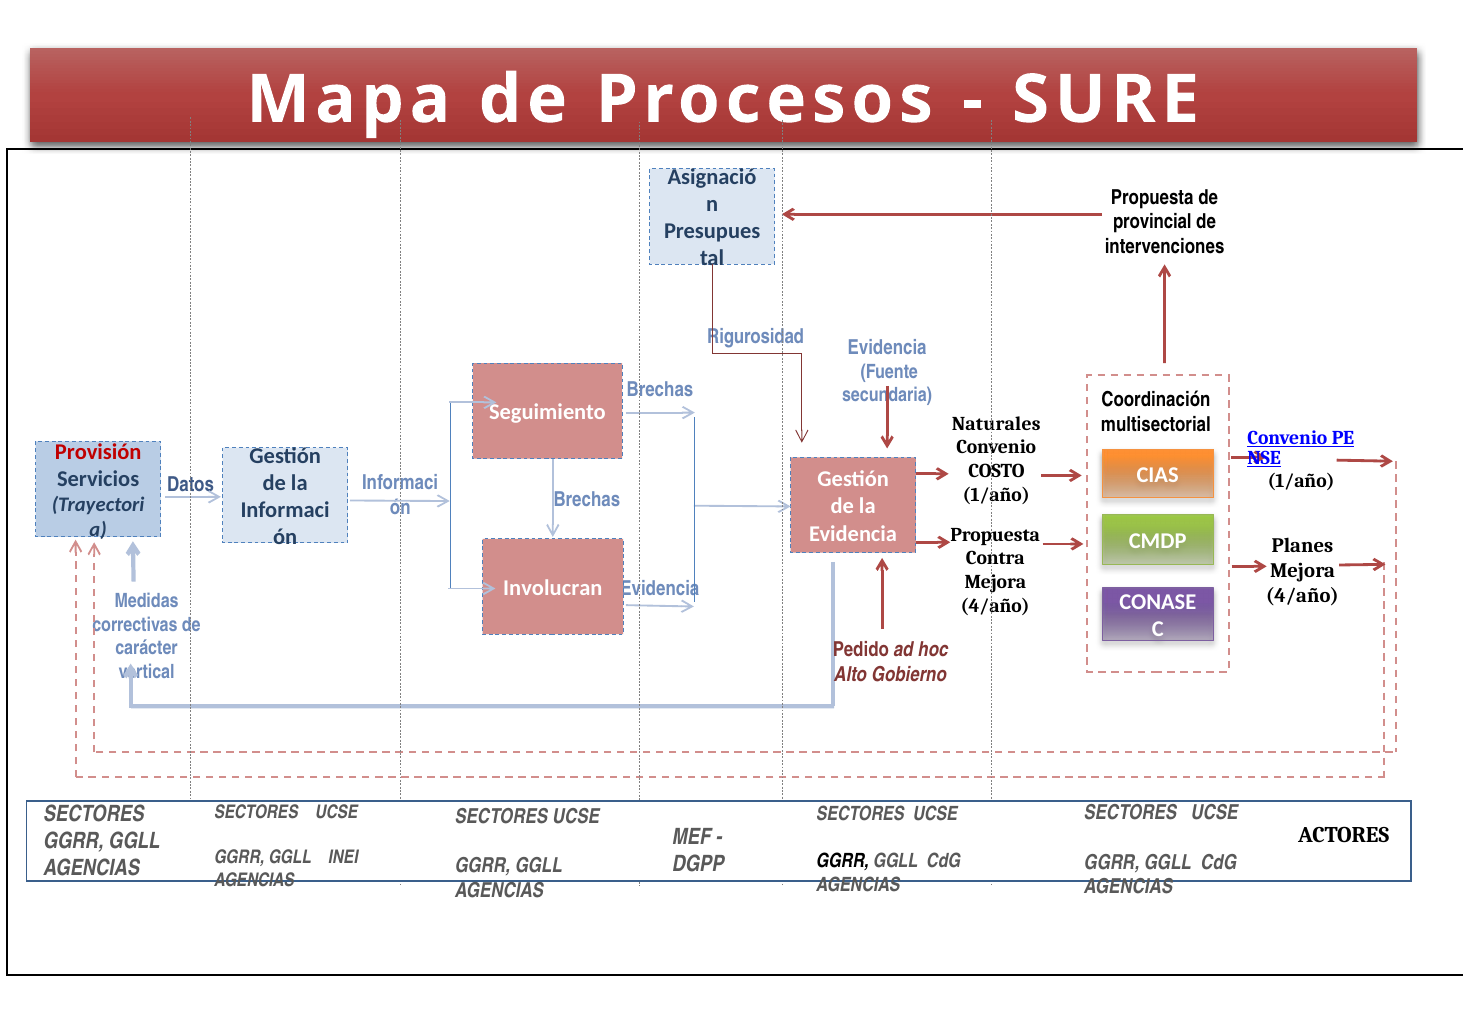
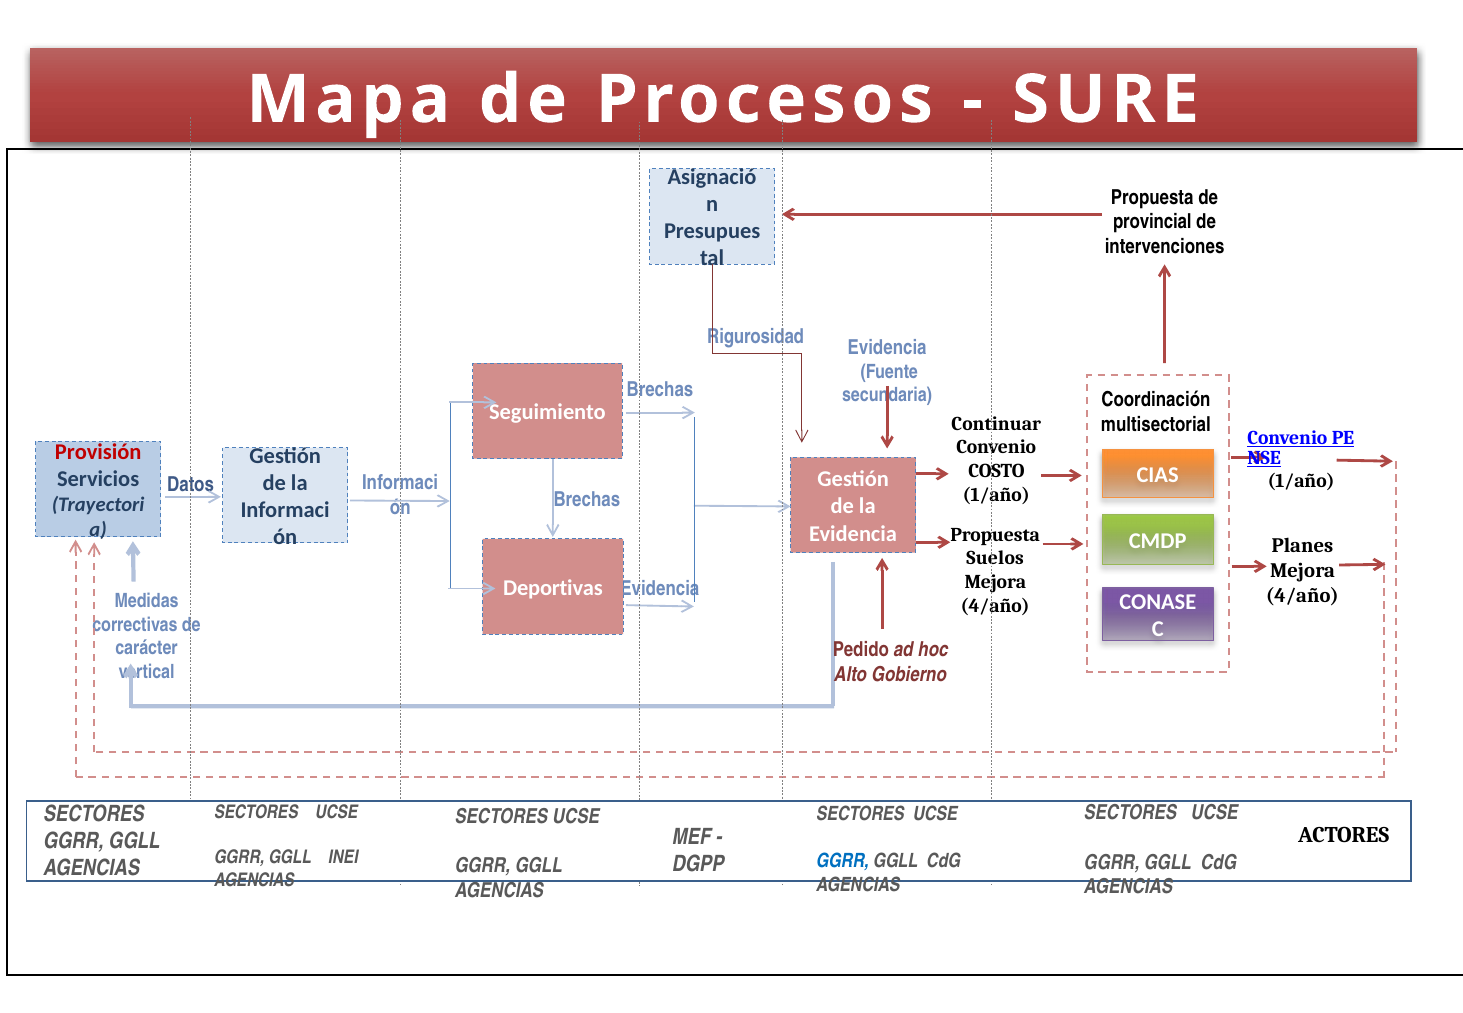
Naturales: Naturales -> Continuar
Contra: Contra -> Suelos
Involucran: Involucran -> Deportivas
GGRR at (843, 861) colour: black -> blue
